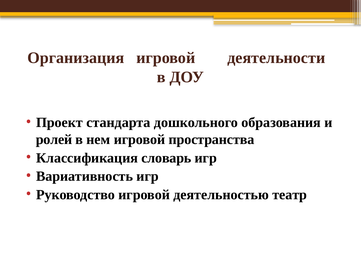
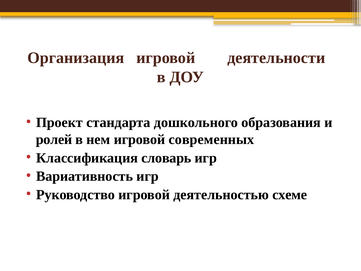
пространства: пространства -> современных
театр: театр -> схеме
